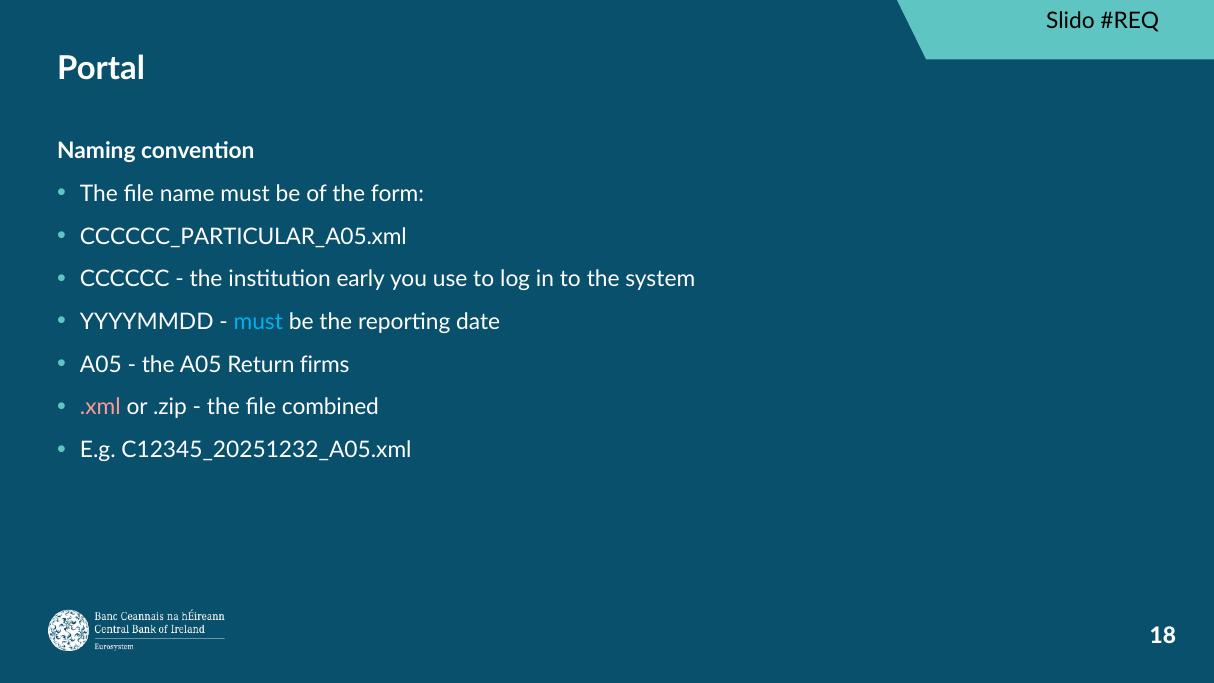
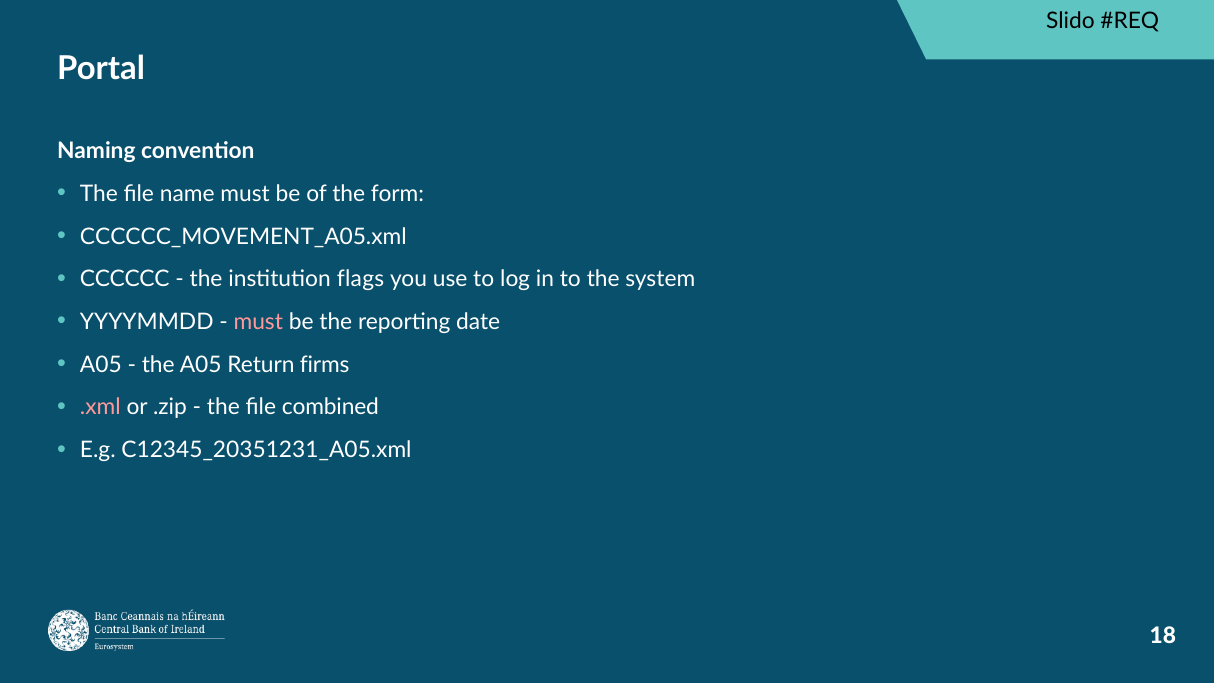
CCCCCC_PARTICULAR_A05.xml: CCCCCC_PARTICULAR_A05.xml -> CCCCCC_MOVEMENT_A05.xml
early: early -> flags
must at (258, 322) colour: light blue -> pink
C12345_20251232_A05.xml: C12345_20251232_A05.xml -> C12345_20351231_A05.xml
